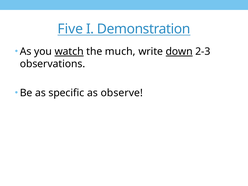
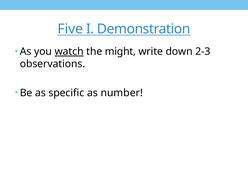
much: much -> might
down underline: present -> none
observe: observe -> number
